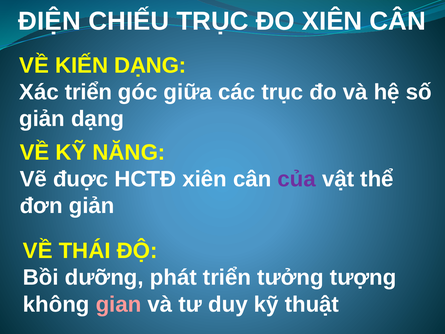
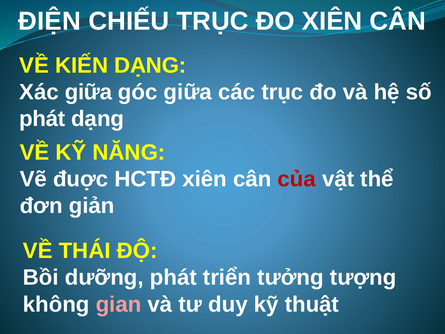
Xác triển: triển -> giữa
giản at (42, 119): giản -> phát
của colour: purple -> red
